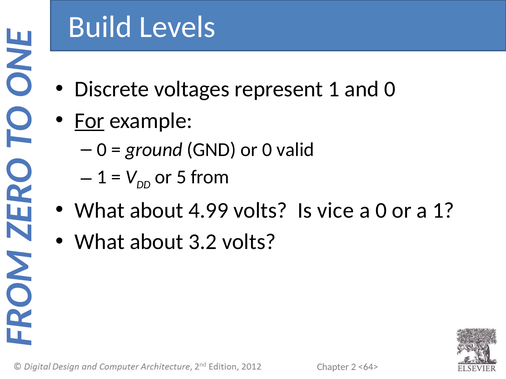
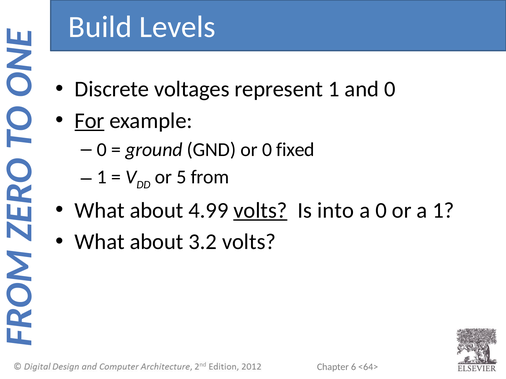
valid: valid -> fixed
volts at (260, 211) underline: none -> present
vice: vice -> into
2: 2 -> 6
